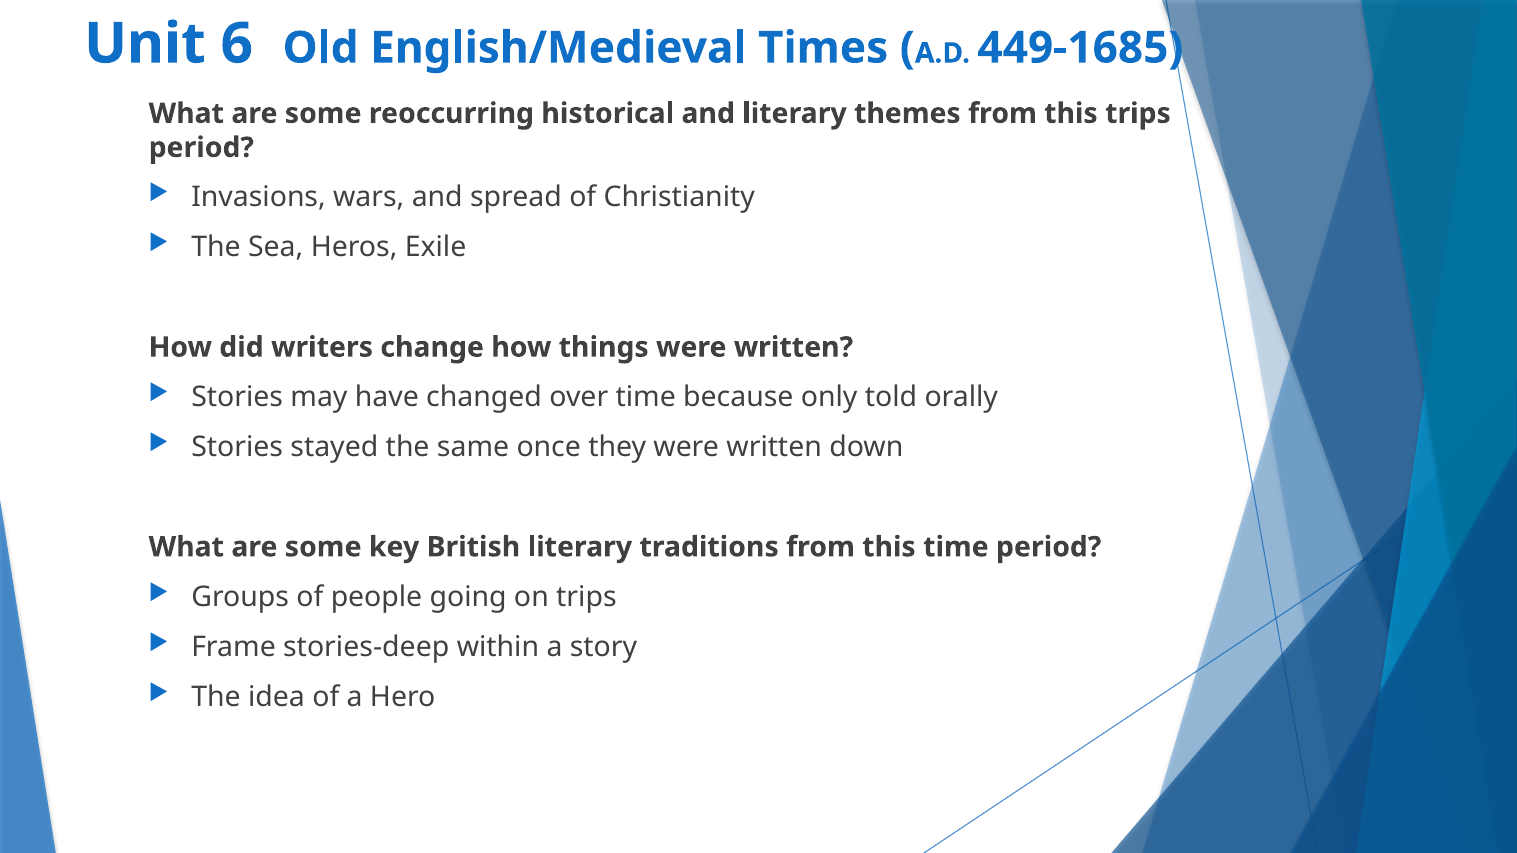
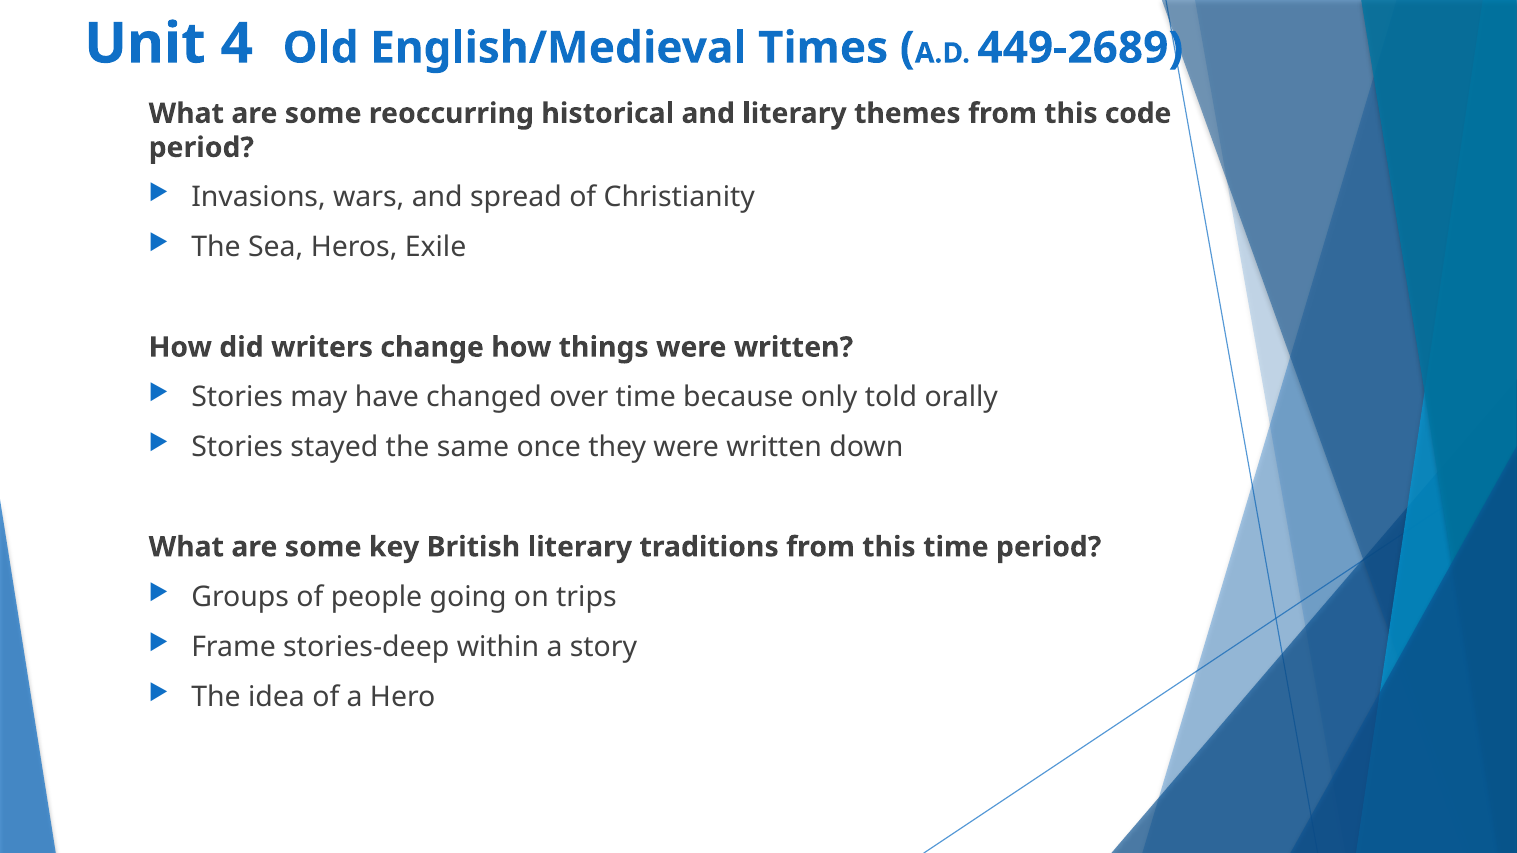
6: 6 -> 4
449-1685: 449-1685 -> 449-2689
this trips: trips -> code
